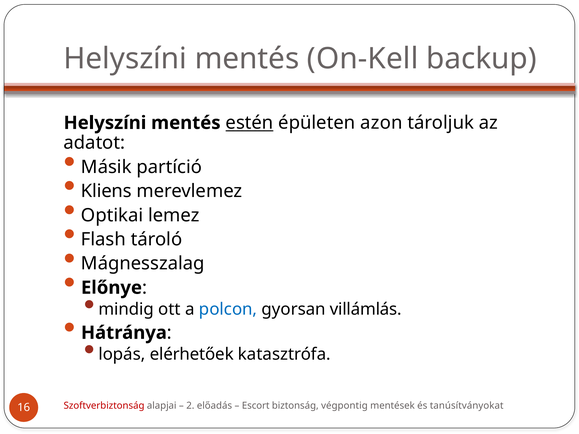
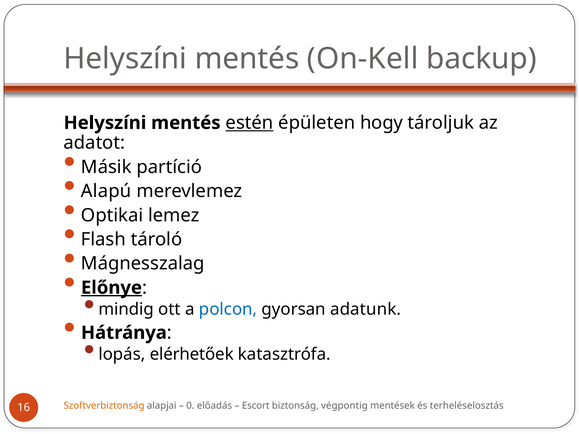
azon: azon -> hogy
Kliens: Kliens -> Alapú
Előnye underline: none -> present
villámlás: villámlás -> adatunk
Szoftverbiztonság colour: red -> orange
2: 2 -> 0
tanúsítványokat: tanúsítványokat -> terheléselosztás
